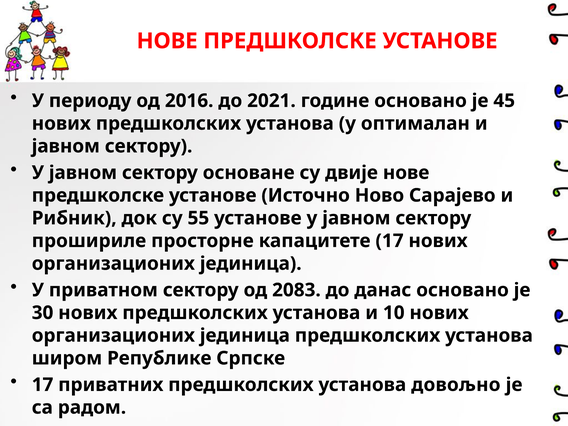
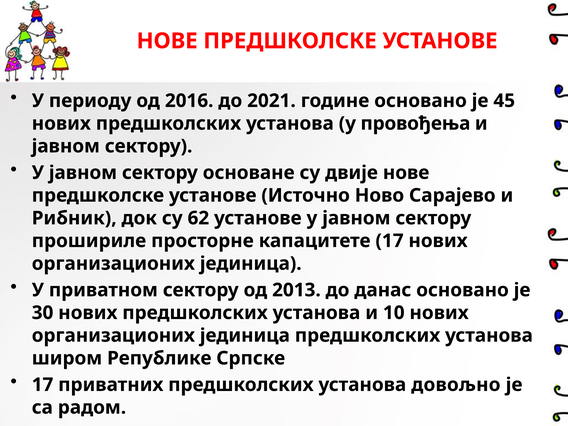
оптималан: оптималан -> провођења
55: 55 -> 62
2083: 2083 -> 2013
